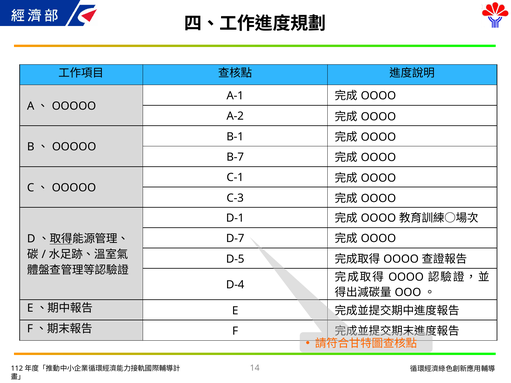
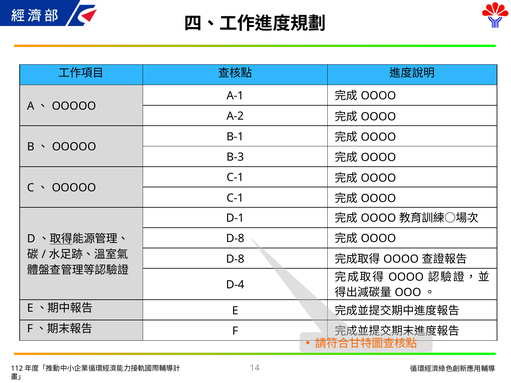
B-7: B-7 -> B-3
C-3 at (235, 198): C-3 -> C-1
D-7 at (235, 239): D-7 -> D-8
D-5 at (235, 259): D-5 -> D-8
